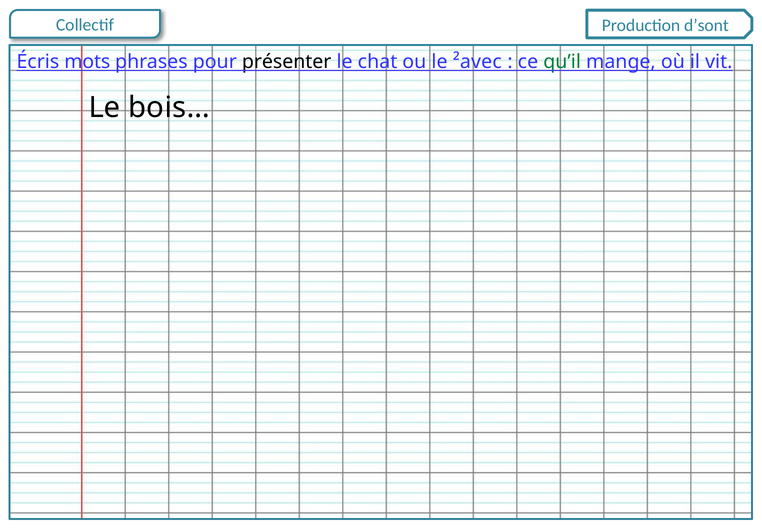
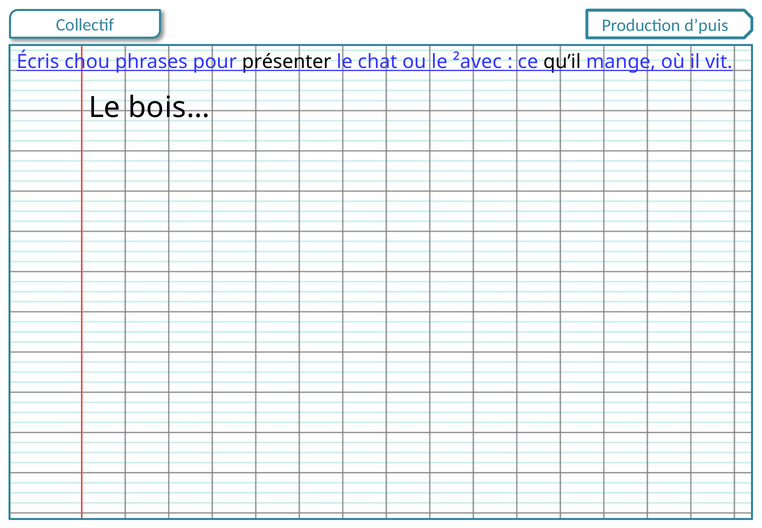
d’sont: d’sont -> d’puis
mots: mots -> chou
qu’il colour: green -> black
